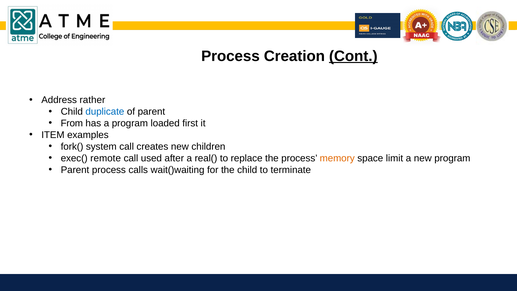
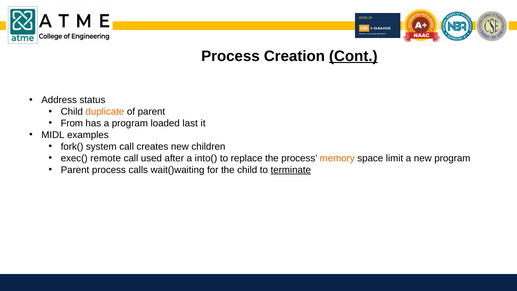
rather: rather -> status
duplicate colour: blue -> orange
first: first -> last
ITEM: ITEM -> MIDL
real(: real( -> into(
terminate underline: none -> present
